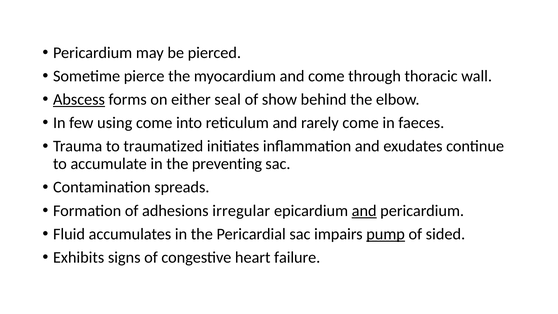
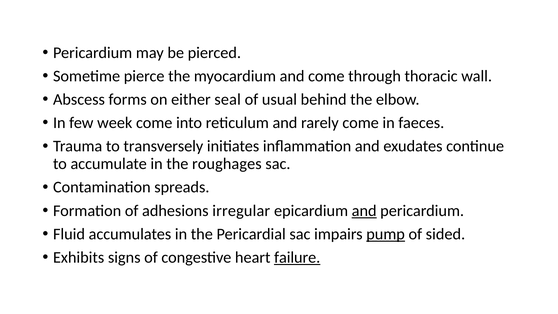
Abscess underline: present -> none
show: show -> usual
using: using -> week
traumatized: traumatized -> transversely
preventing: preventing -> roughages
failure underline: none -> present
